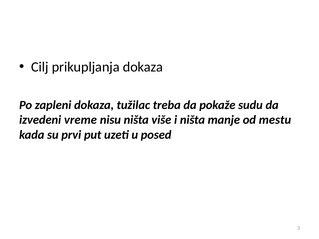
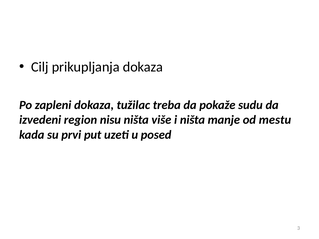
vreme: vreme -> region
